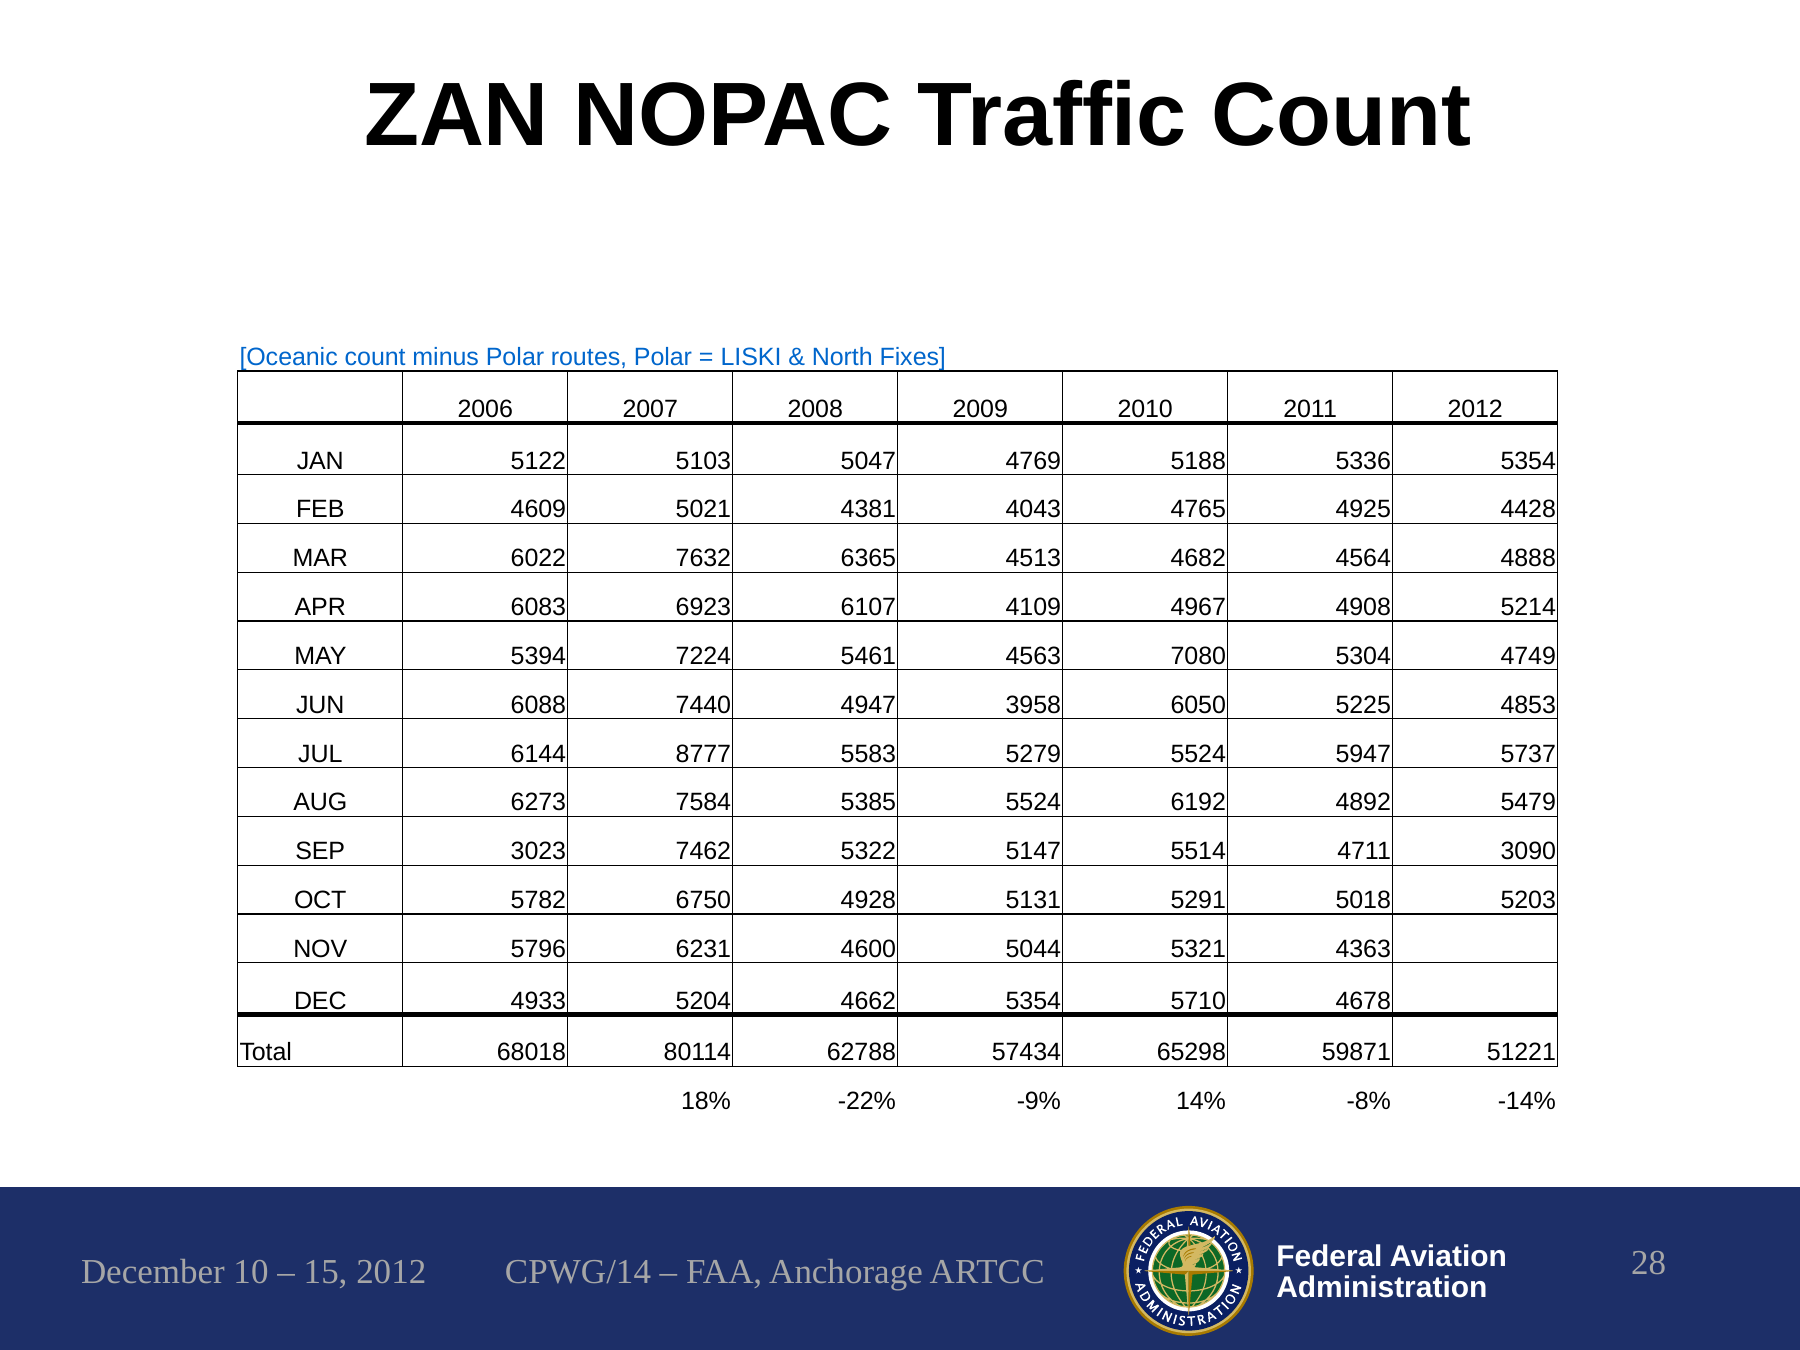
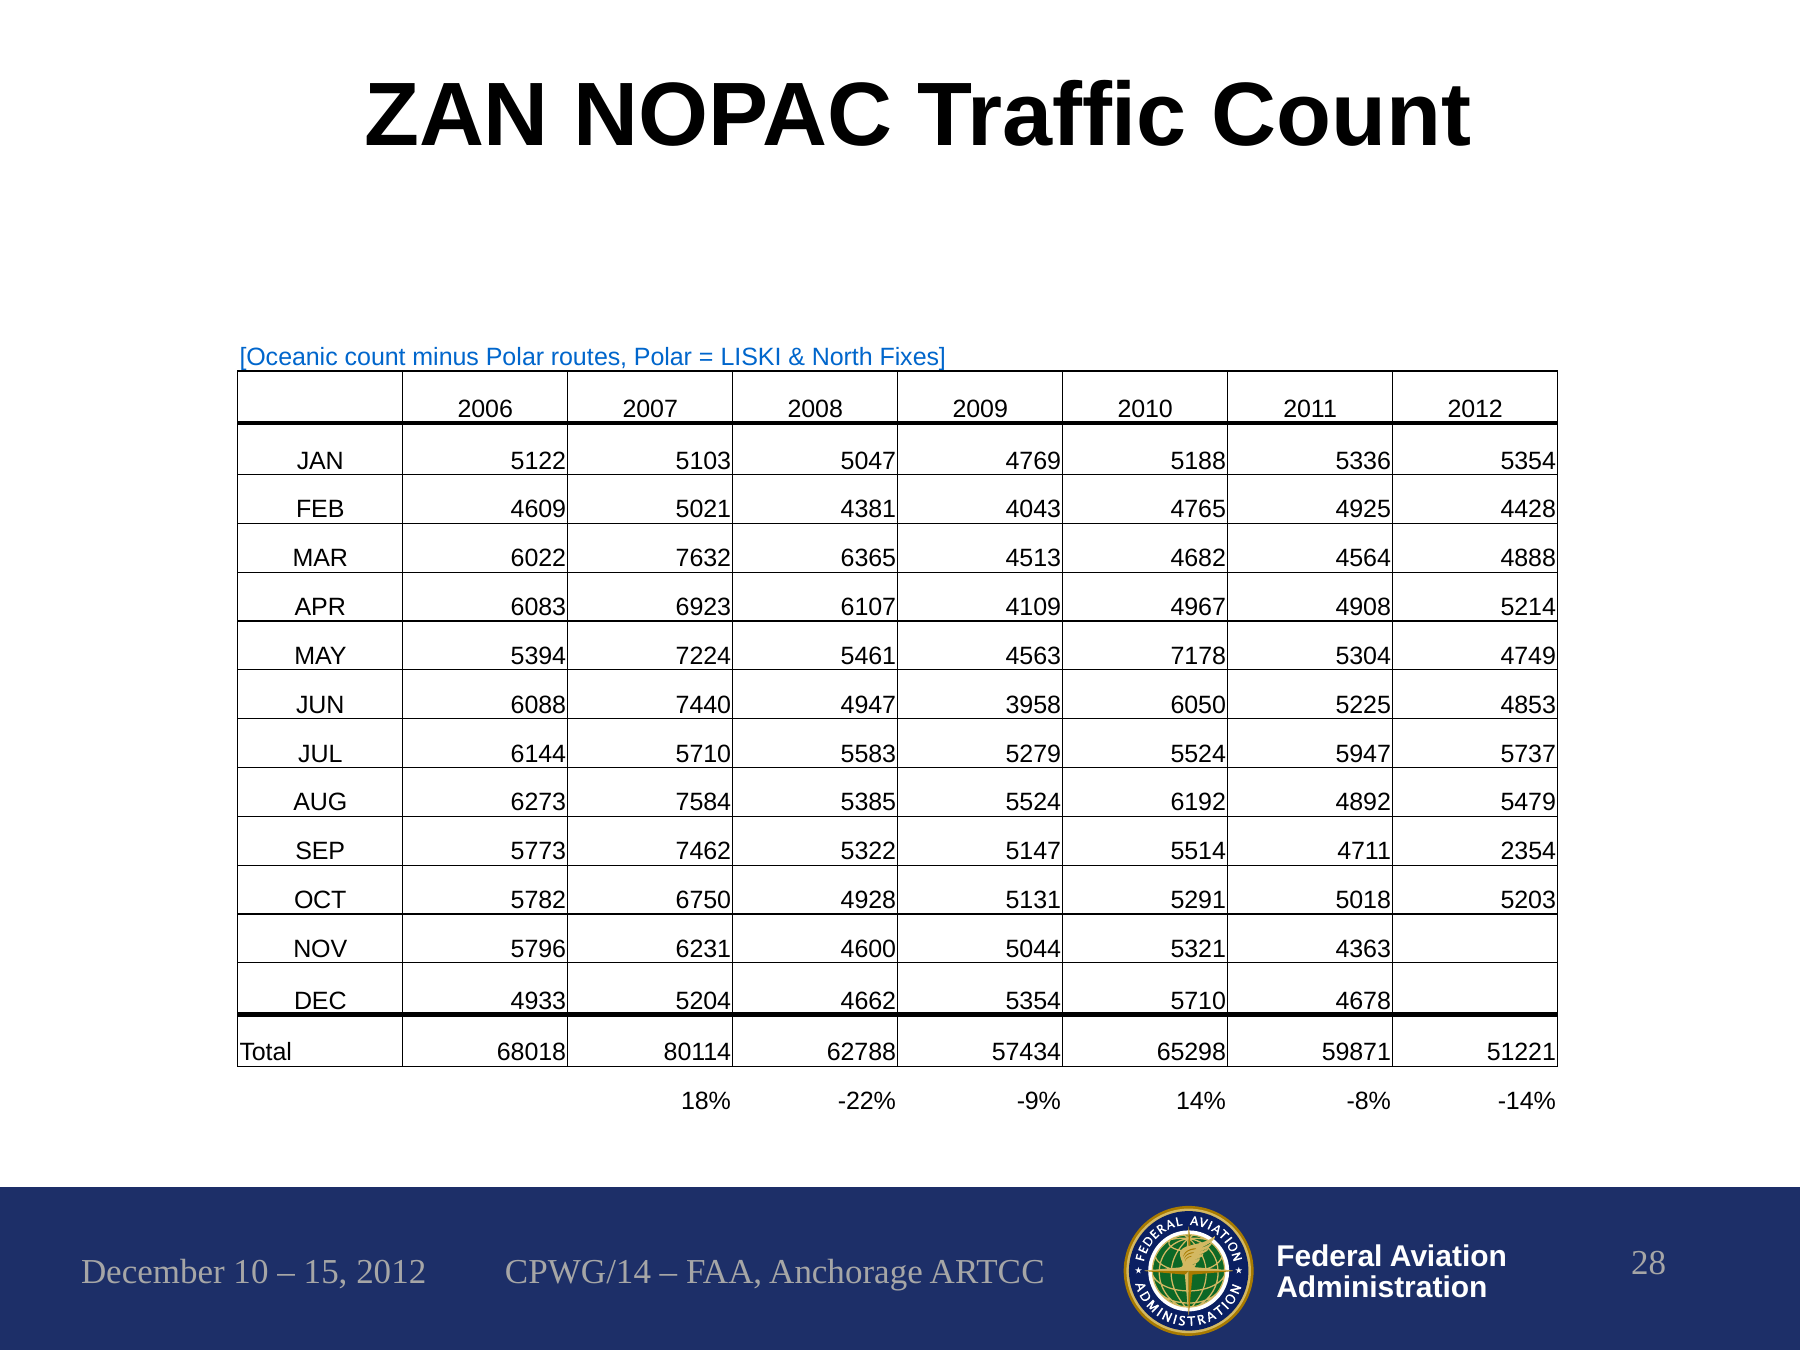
7080: 7080 -> 7178
6144 8777: 8777 -> 5710
3023: 3023 -> 5773
3090: 3090 -> 2354
